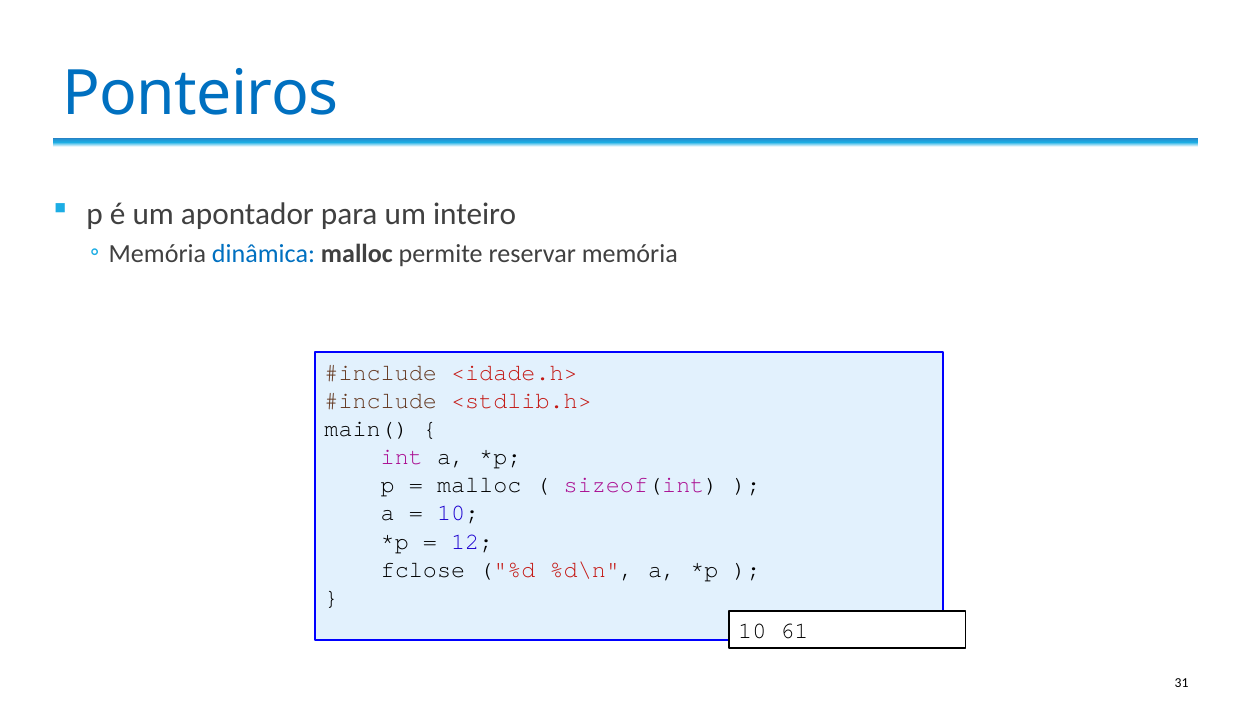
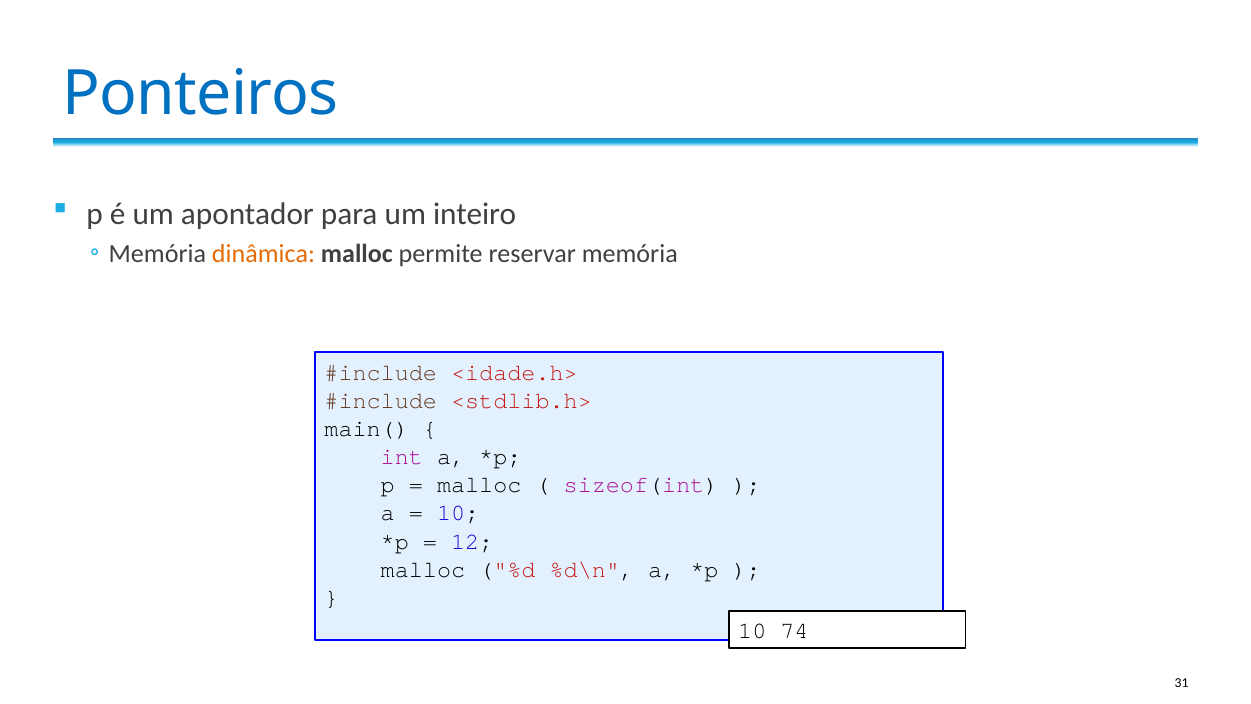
dinâmica colour: blue -> orange
fclose at (423, 569): fclose -> malloc
61: 61 -> 74
